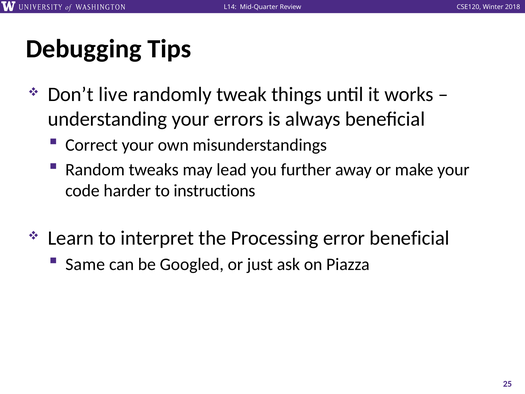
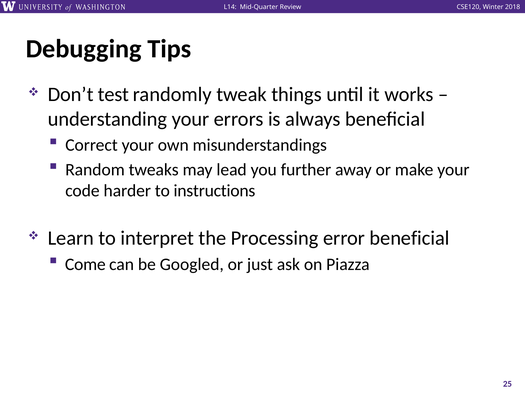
live: live -> test
Same: Same -> Come
